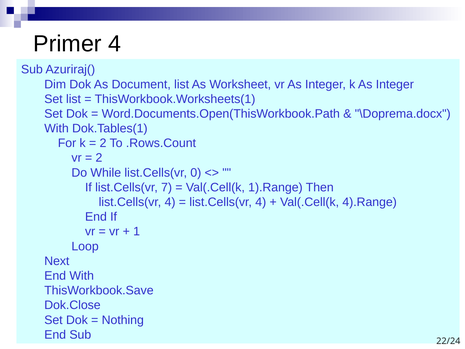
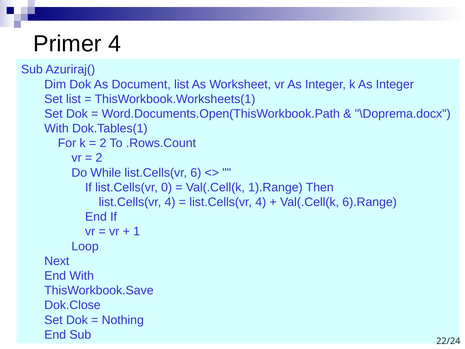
0: 0 -> 6
7: 7 -> 0
4).Range: 4).Range -> 6).Range
